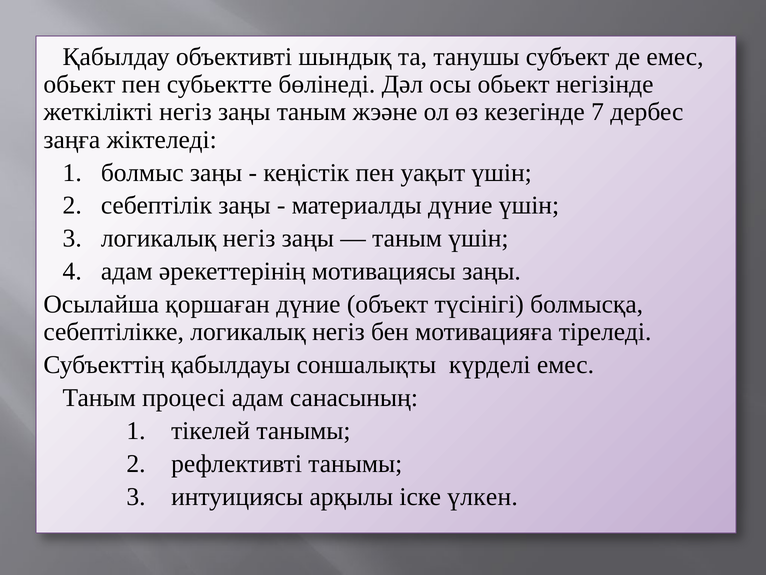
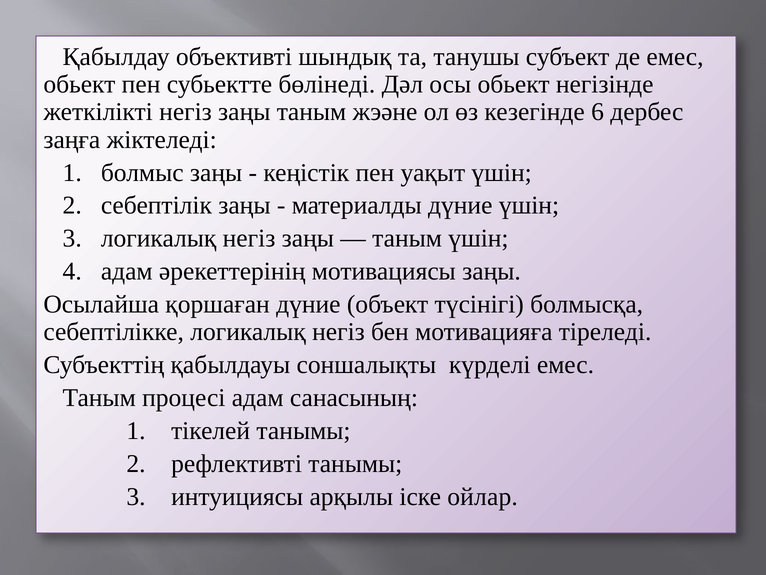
7: 7 -> 6
үлкен: үлкен -> ойлар
